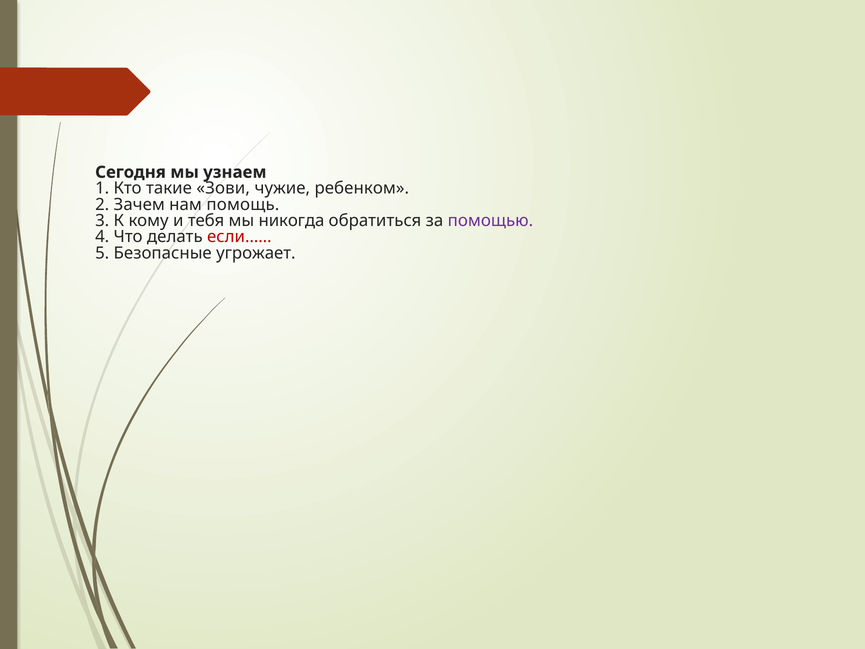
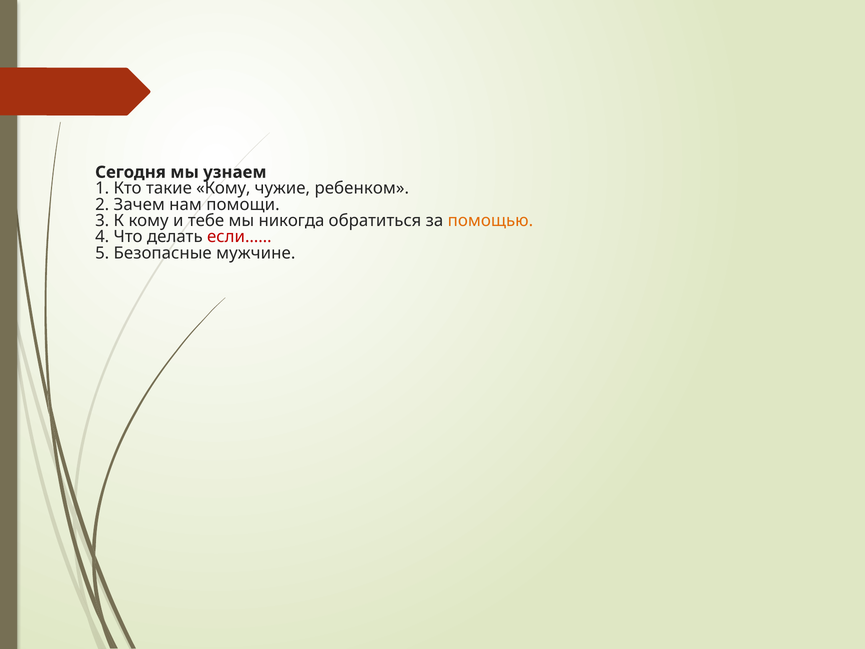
такие Зови: Зови -> Кому
помощь: помощь -> помощи
тебя: тебя -> тебе
помощью colour: purple -> orange
угрожает: угрожает -> мужчине
